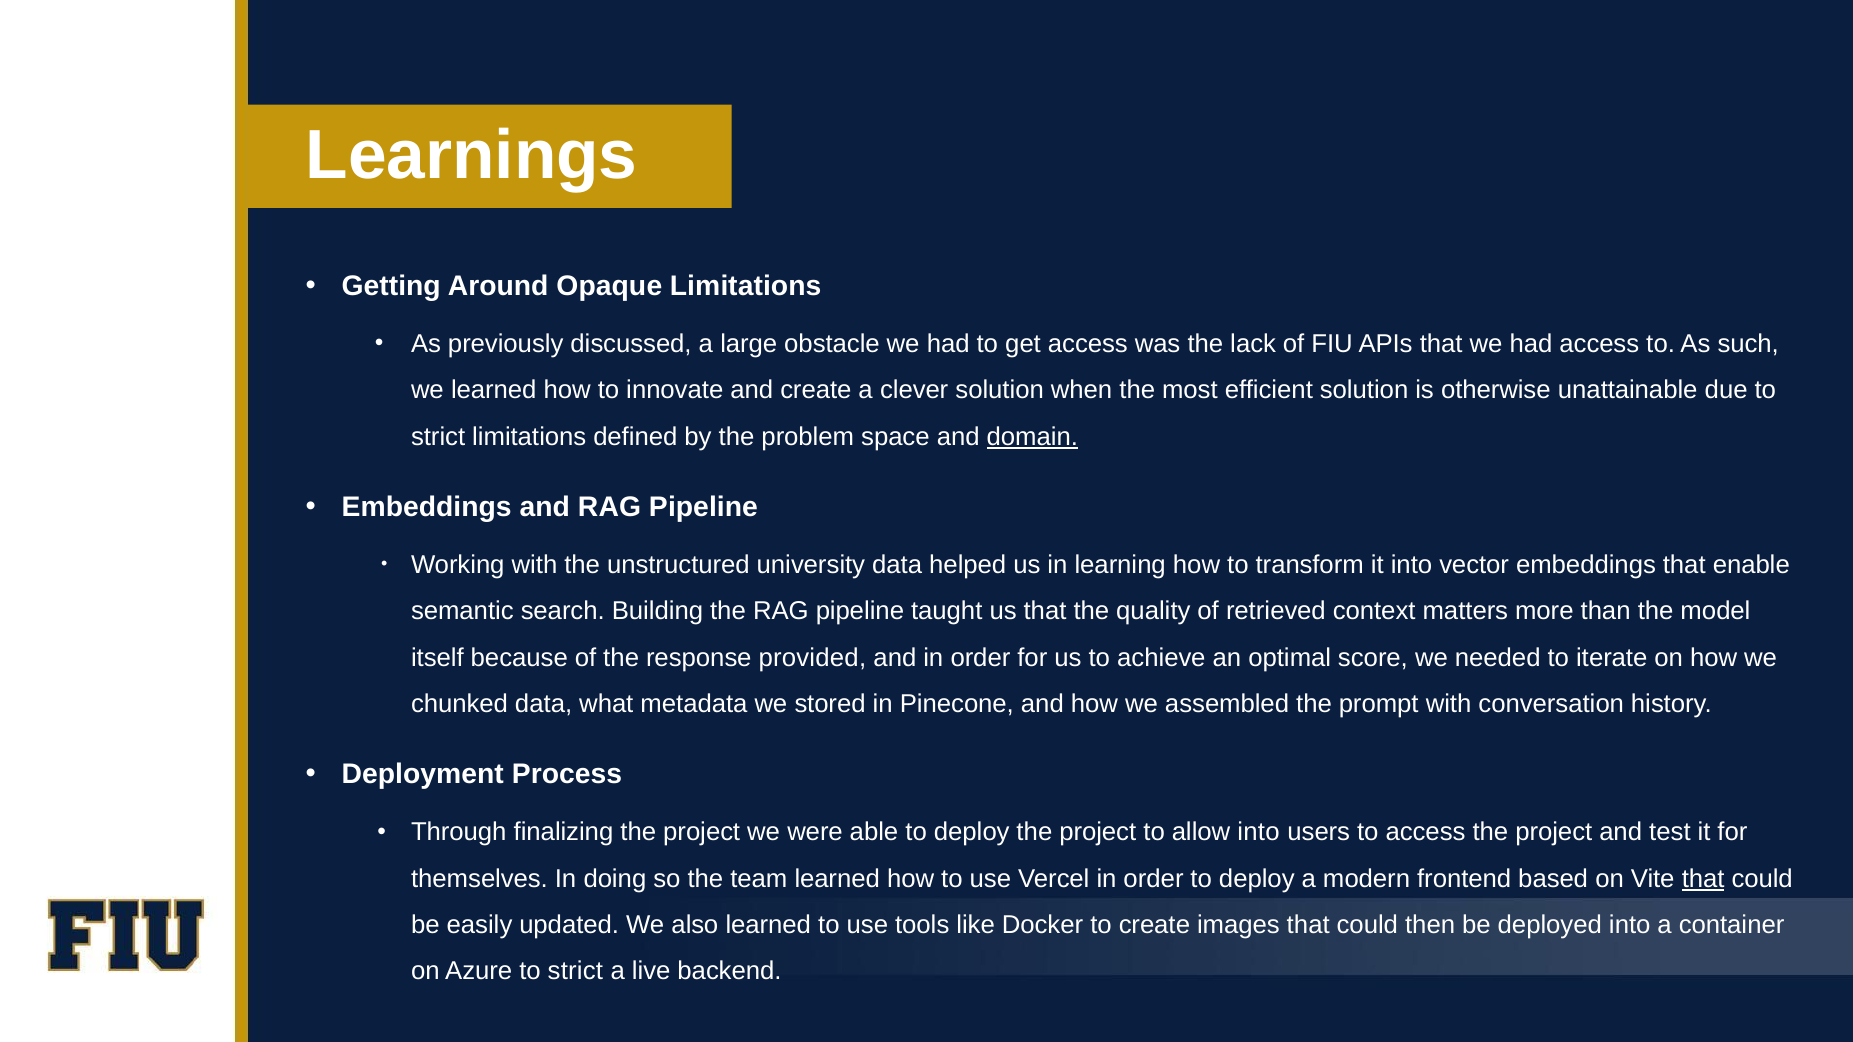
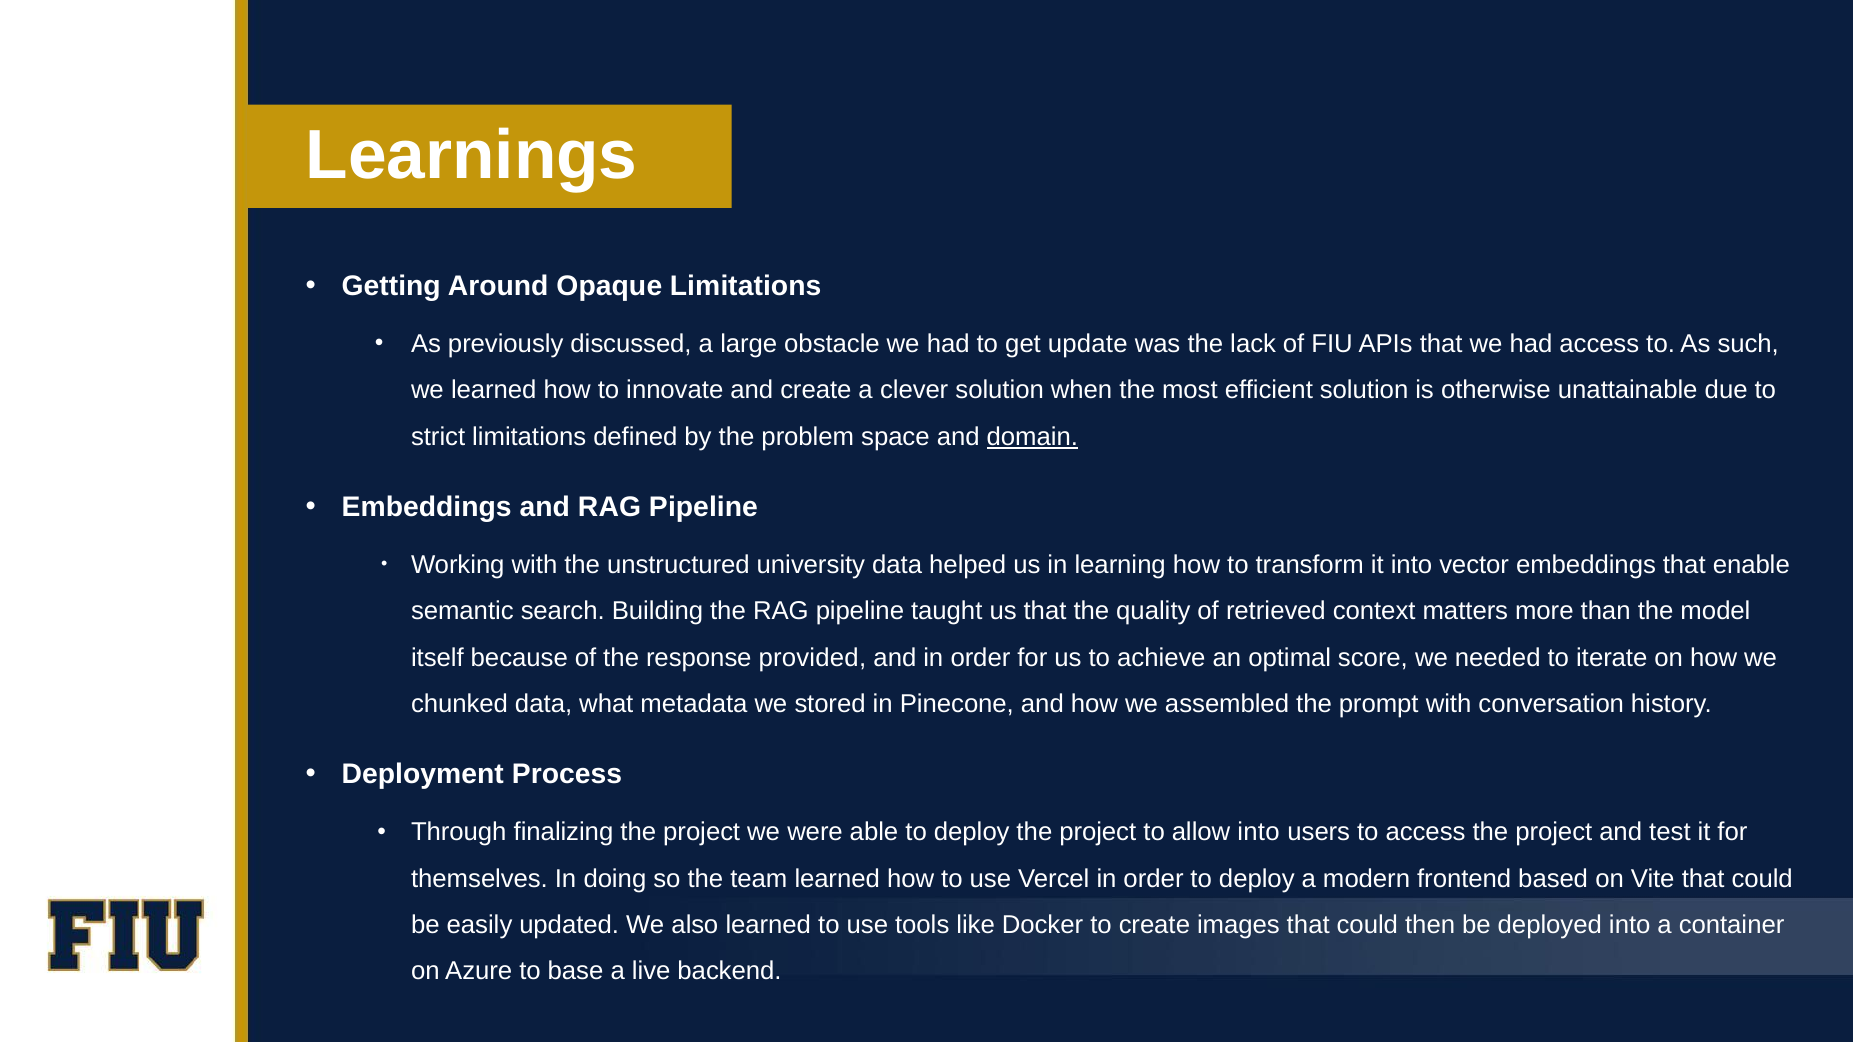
get access: access -> update
that at (1703, 879) underline: present -> none
Azure to strict: strict -> base
